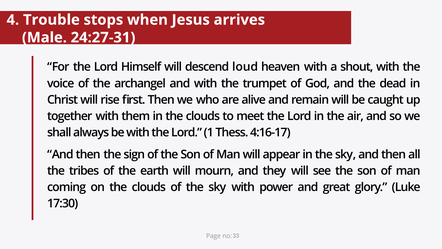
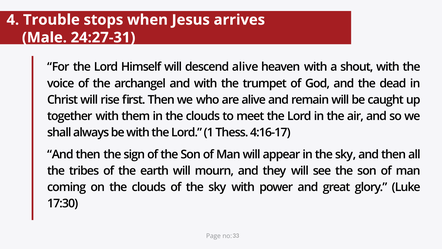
descend loud: loud -> alive
